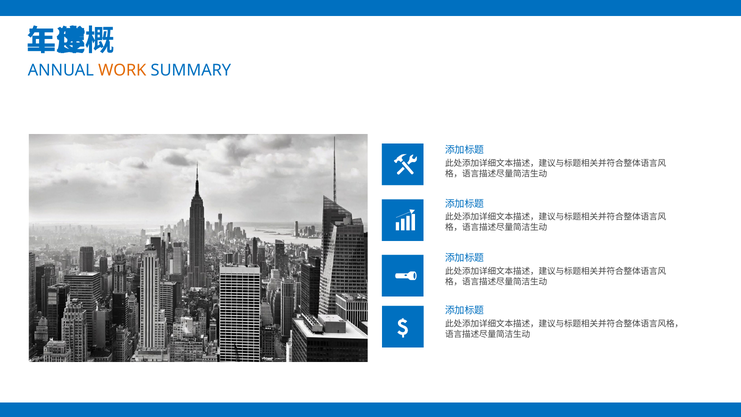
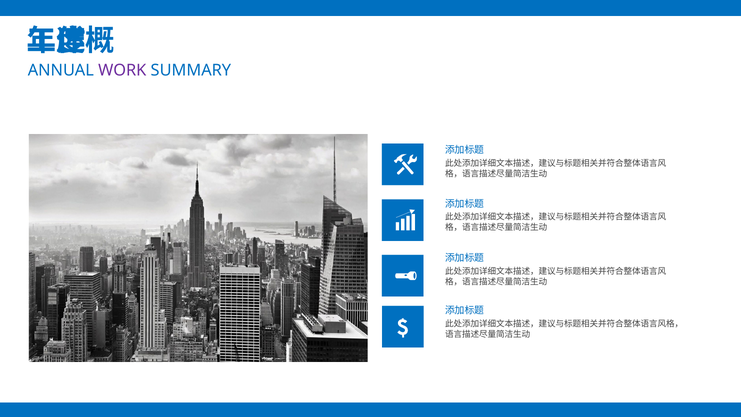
WORK colour: orange -> purple
